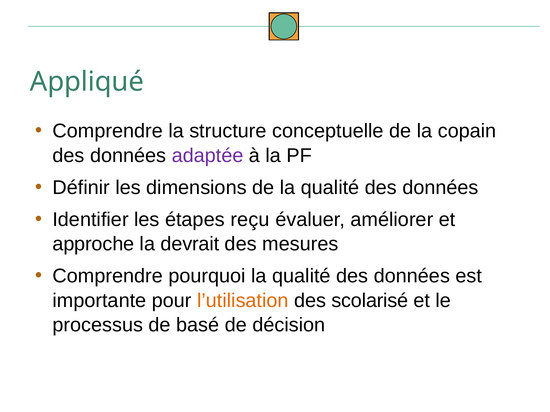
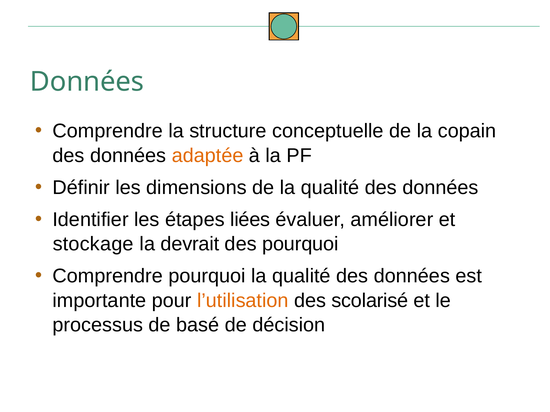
Appliqué at (87, 82): Appliqué -> Données
adaptée colour: purple -> orange
reçu: reçu -> liées
approche: approche -> stockage
des mesures: mesures -> pourquoi
